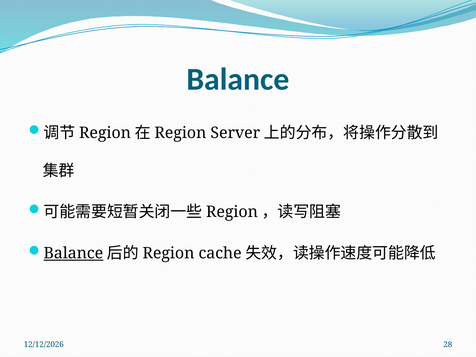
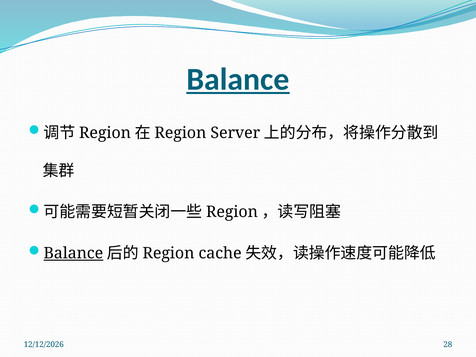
Balance at (238, 79) underline: none -> present
